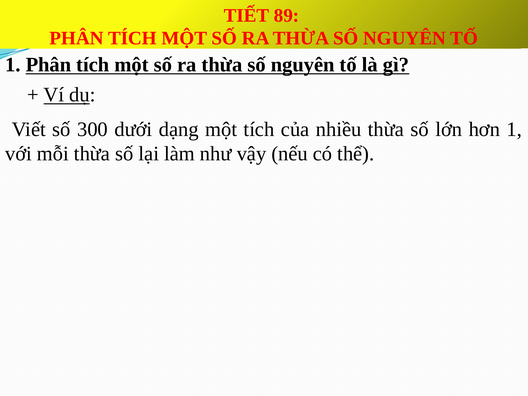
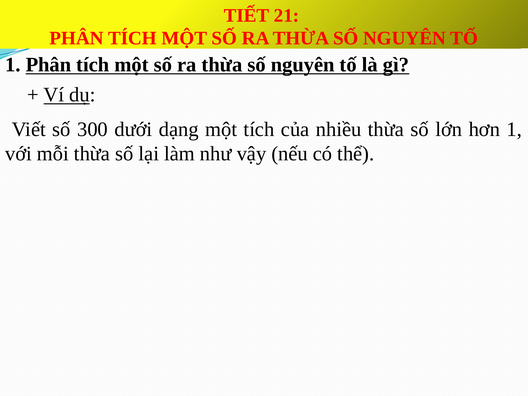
89: 89 -> 21
